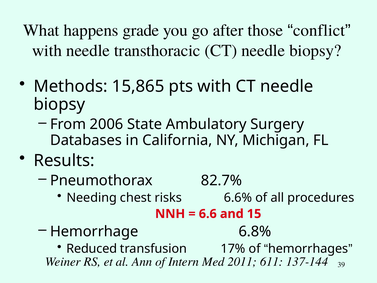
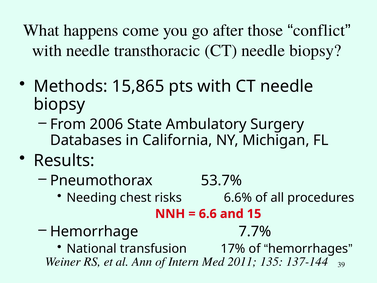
grade: grade -> come
82.7%: 82.7% -> 53.7%
6.8%: 6.8% -> 7.7%
Reduced: Reduced -> National
611: 611 -> 135
